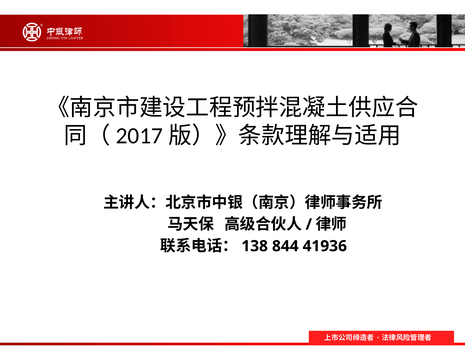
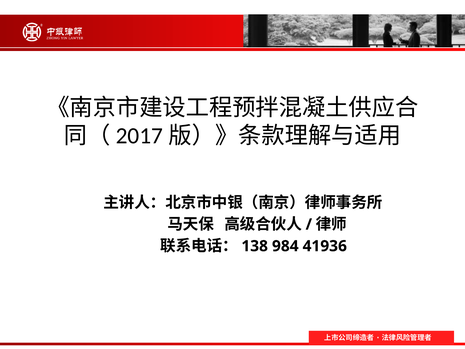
844: 844 -> 984
